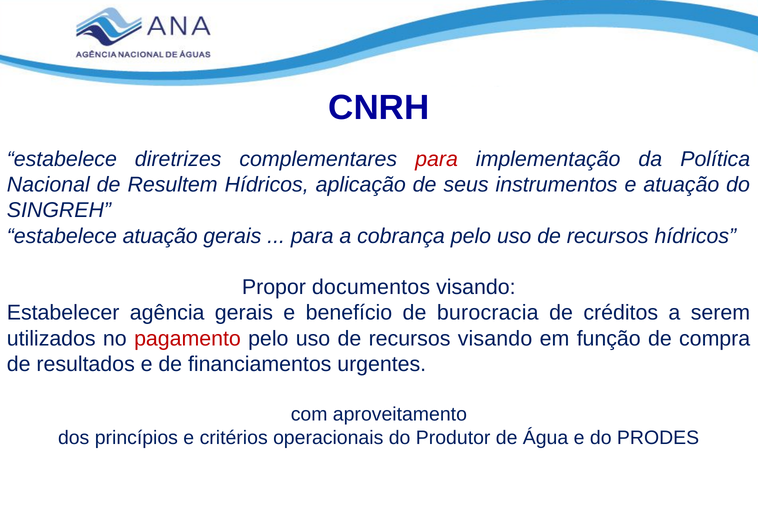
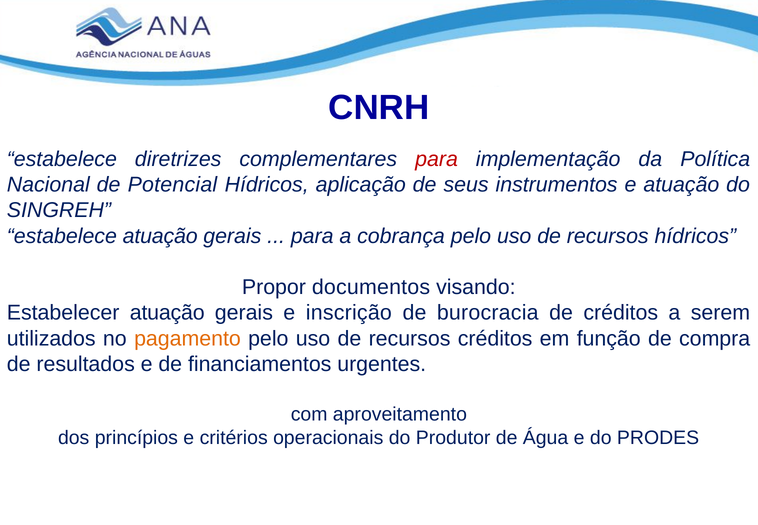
Resultem: Resultem -> Potencial
Estabelecer agência: agência -> atuação
benefício: benefício -> inscrição
pagamento colour: red -> orange
recursos visando: visando -> créditos
